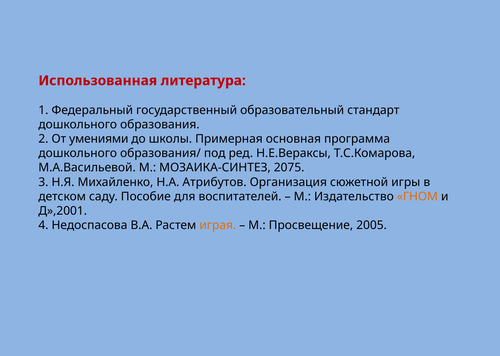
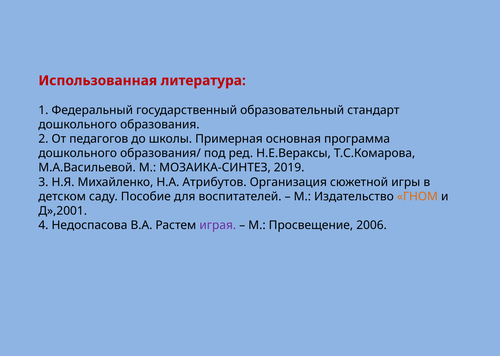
умениями: умениями -> педагогов
2075: 2075 -> 2019
играя colour: orange -> purple
2005: 2005 -> 2006
